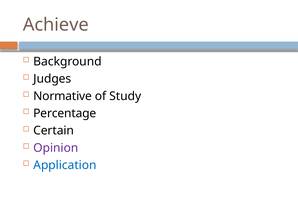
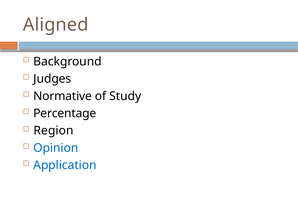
Achieve: Achieve -> Aligned
Certain: Certain -> Region
Opinion colour: purple -> blue
